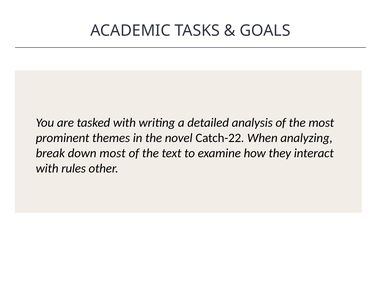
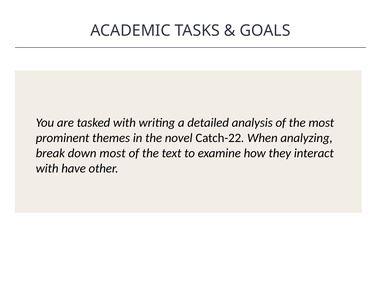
rules: rules -> have
